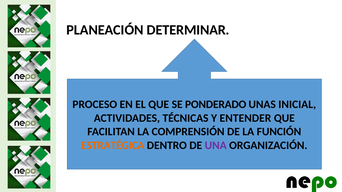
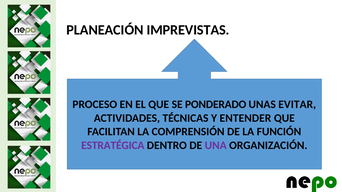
DETERMINAR: DETERMINAR -> IMPREVISTAS
INICIAL: INICIAL -> EVITAR
ESTRATÉGICA colour: orange -> purple
